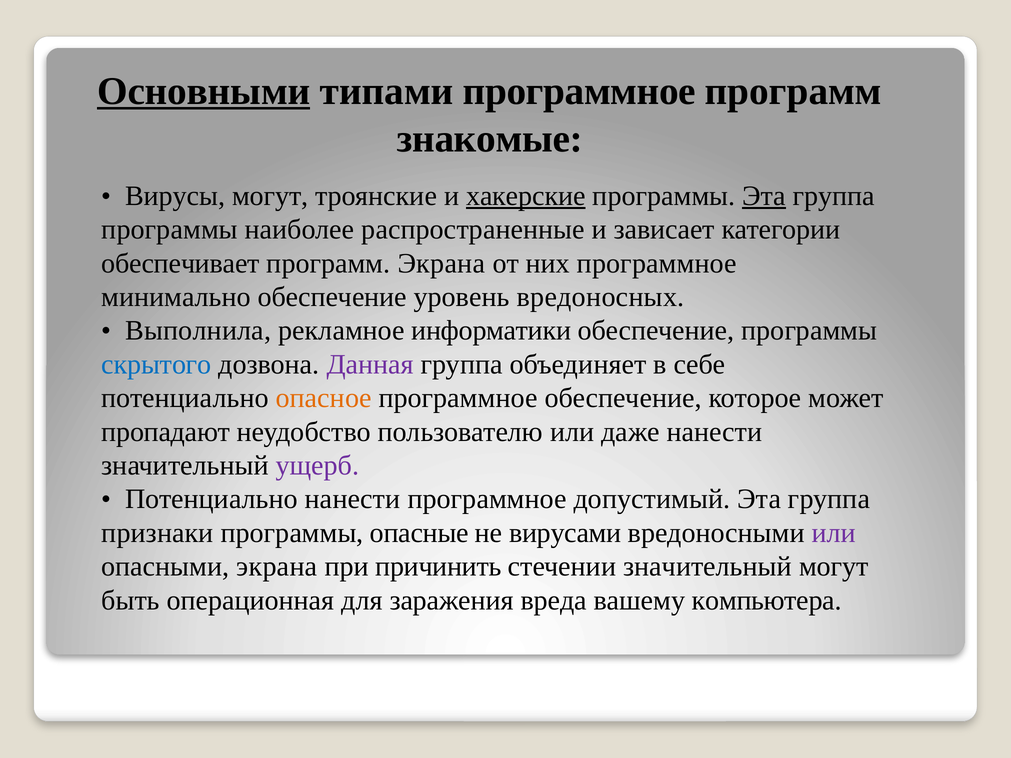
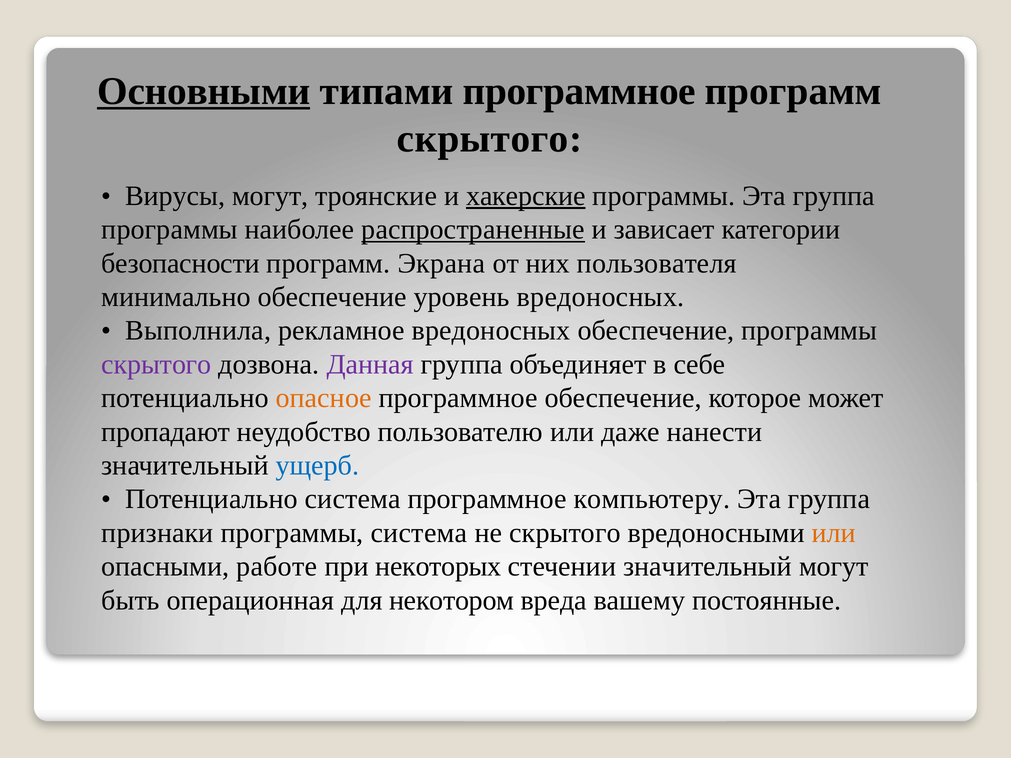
знакомые at (490, 139): знакомые -> скрытого
Эта at (764, 196) underline: present -> none
распространенные underline: none -> present
обеспечивает: обеспечивает -> безопасности
них программное: программное -> пользователя
рекламное информатики: информатики -> вредоносных
скрытого at (156, 364) colour: blue -> purple
ущерб colour: purple -> blue
Потенциально нанести: нанести -> система
допустимый: допустимый -> компьютеру
программы опасные: опасные -> система
не вирусами: вирусами -> скрытого
или at (834, 533) colour: purple -> orange
опасными экрана: экрана -> работе
причинить: причинить -> некоторых
заражения: заражения -> некотором
компьютера: компьютера -> постоянные
